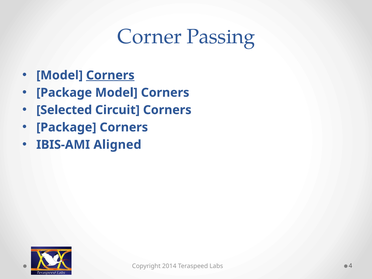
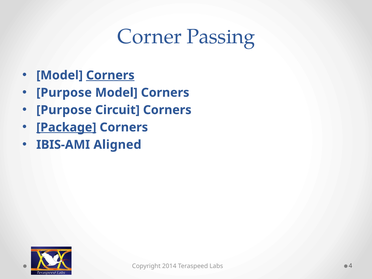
Package at (64, 93): Package -> Purpose
Selected at (64, 110): Selected -> Purpose
Package at (66, 127) underline: none -> present
